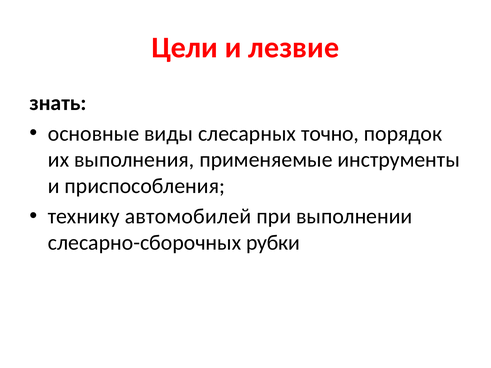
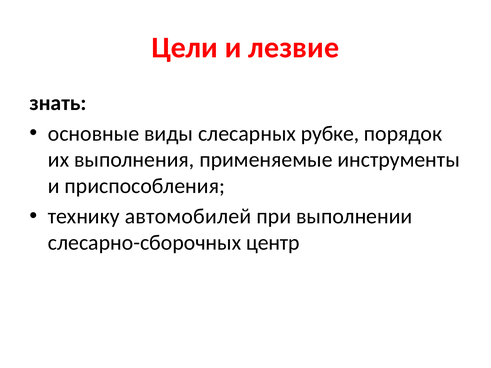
точно: точно -> рубке
рубки: рубки -> центр
